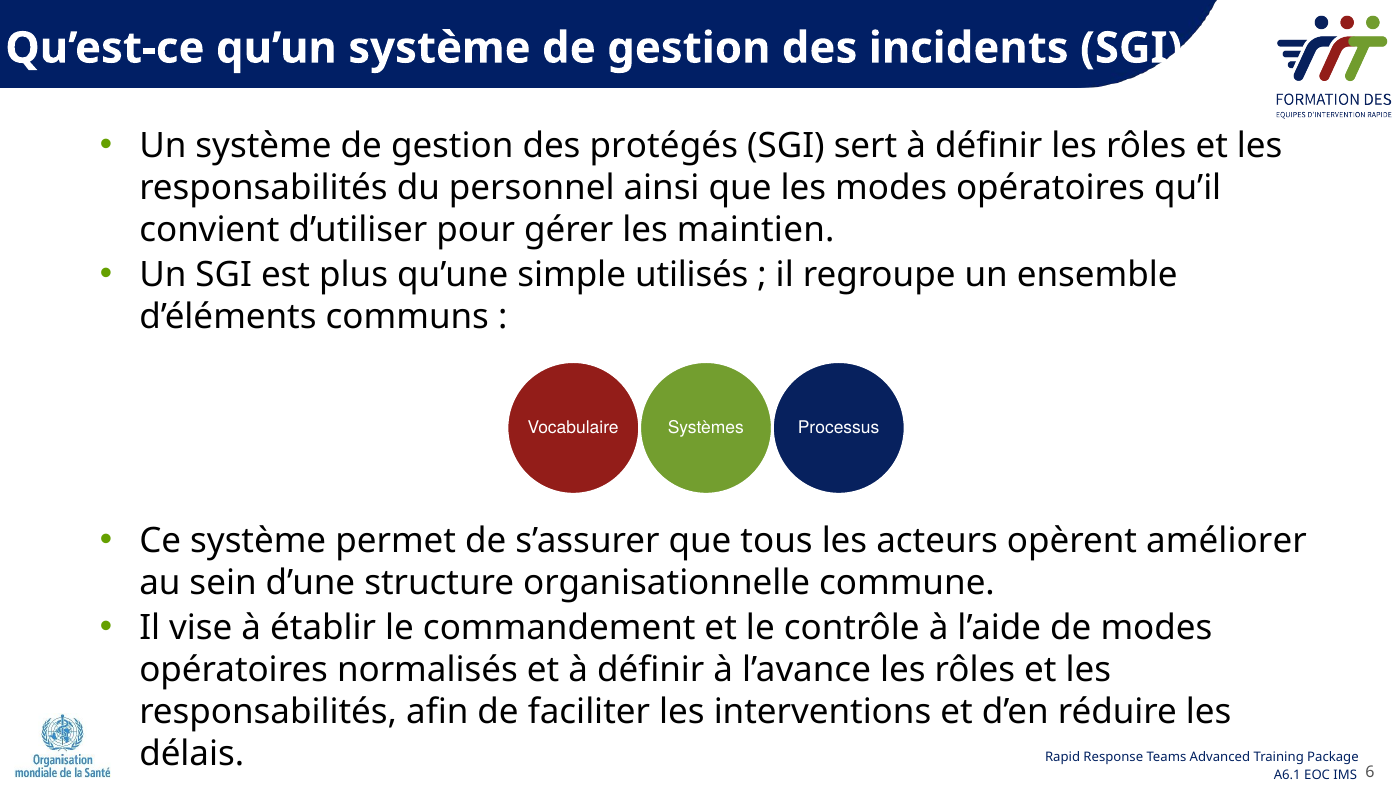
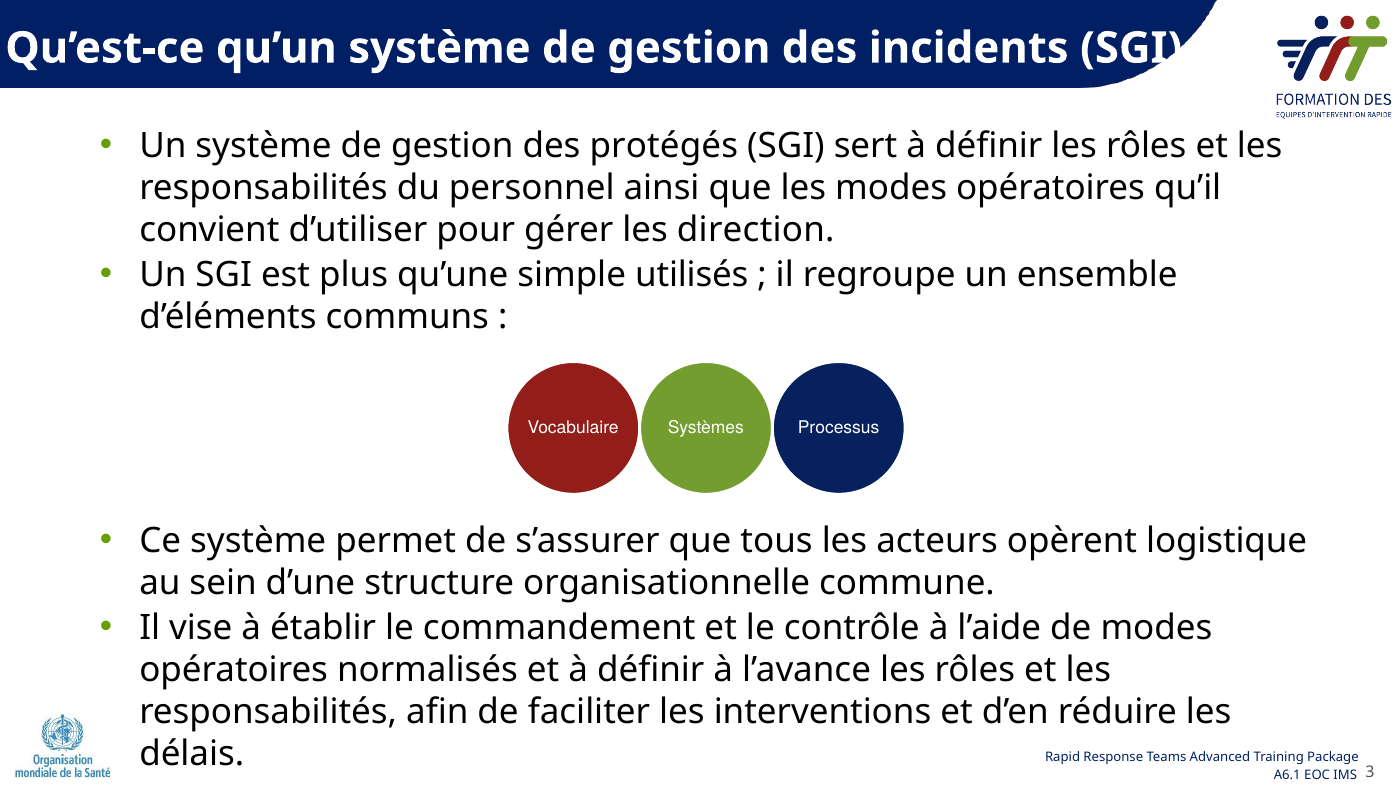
maintien: maintien -> direction
améliorer: améliorer -> logistique
6: 6 -> 3
